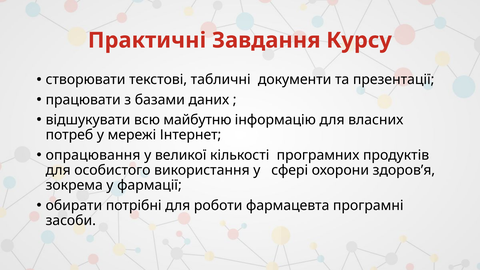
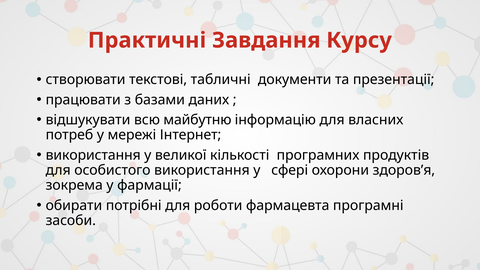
опрацювання at (93, 155): опрацювання -> використання
